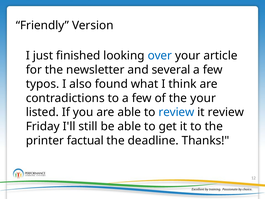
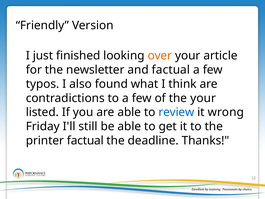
over colour: blue -> orange
and several: several -> factual
it review: review -> wrong
